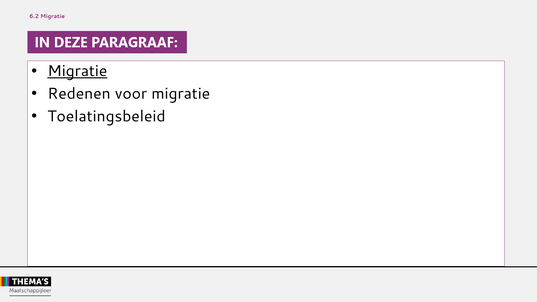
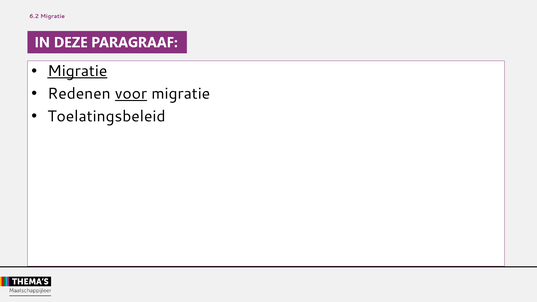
voor underline: none -> present
